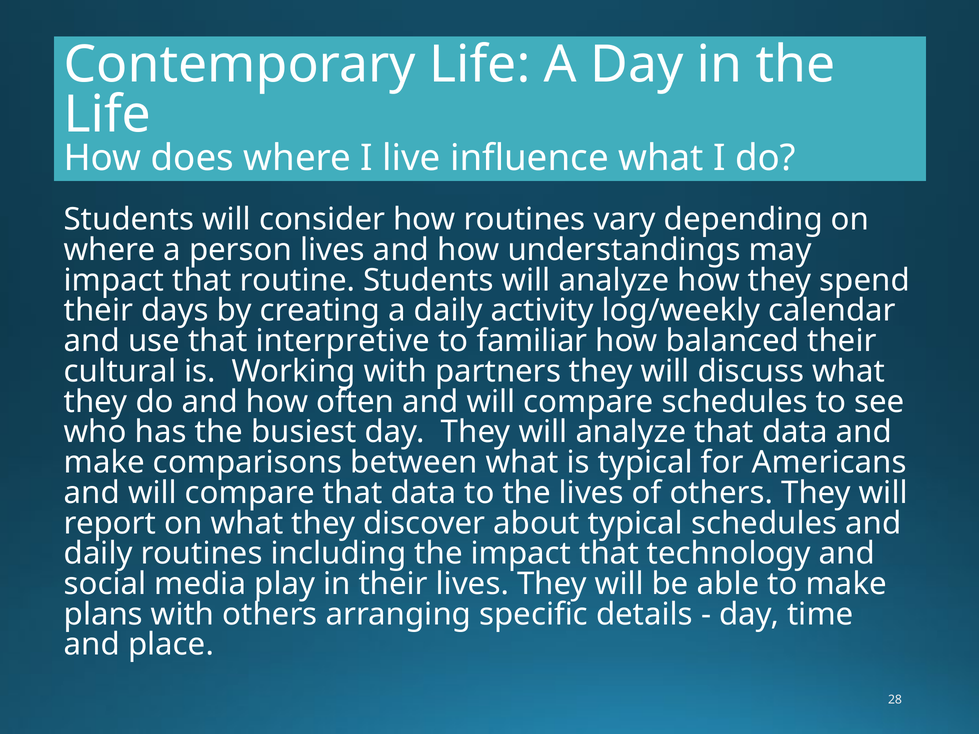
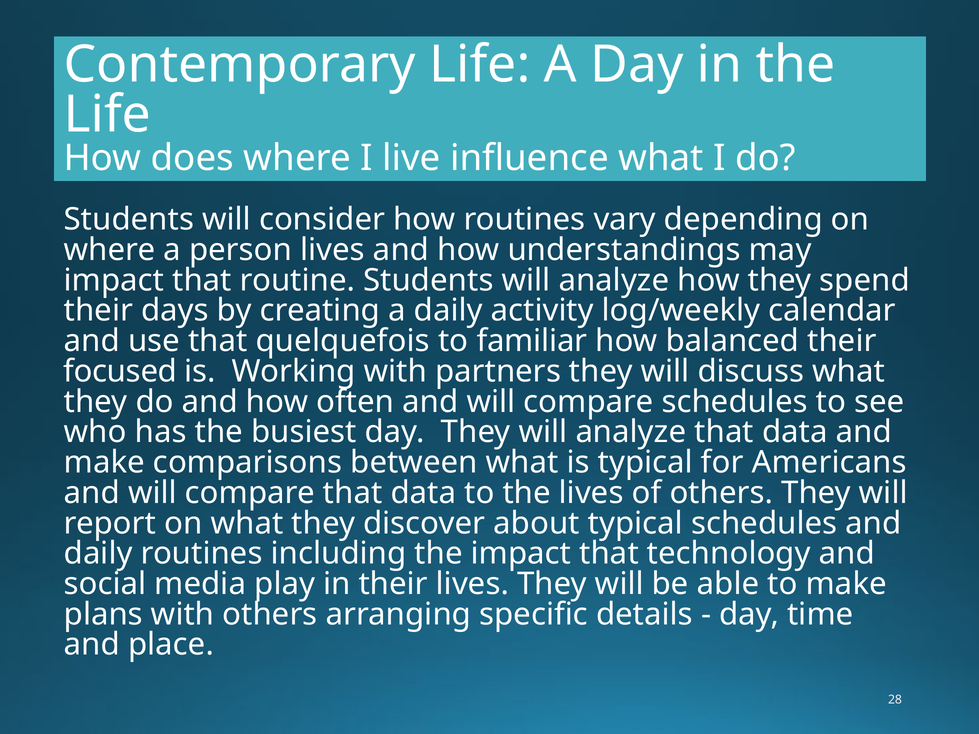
interpretive: interpretive -> quelquefois
cultural: cultural -> focused
